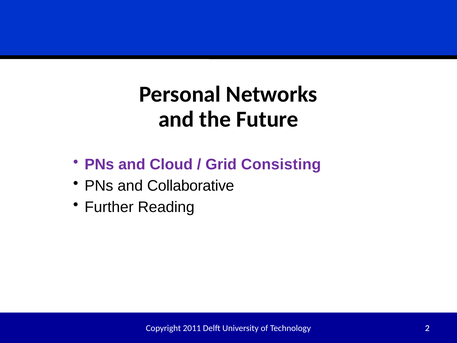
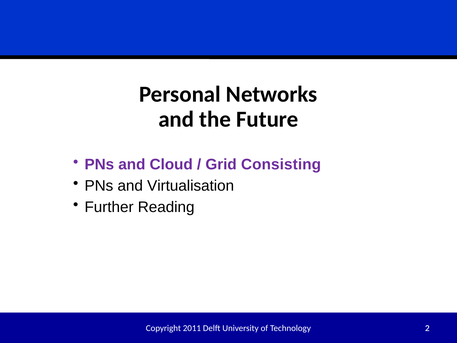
Collaborative: Collaborative -> Virtualisation
